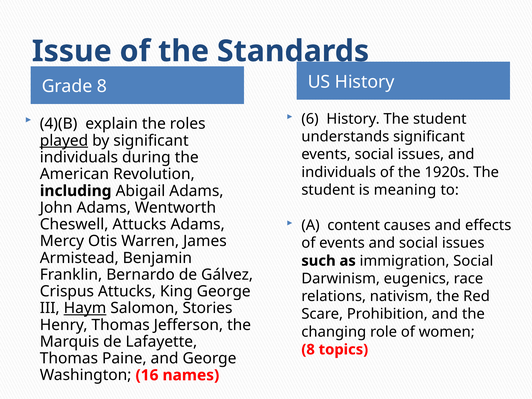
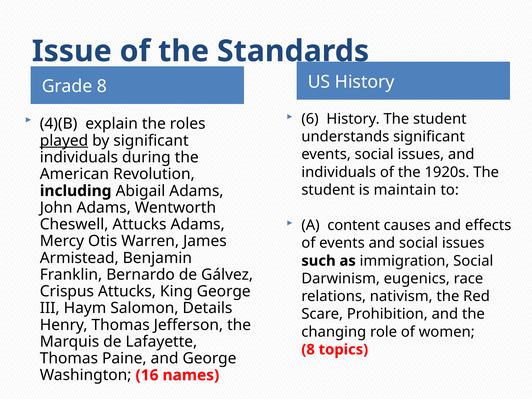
meaning: meaning -> maintain
Haym underline: present -> none
Stories: Stories -> Details
